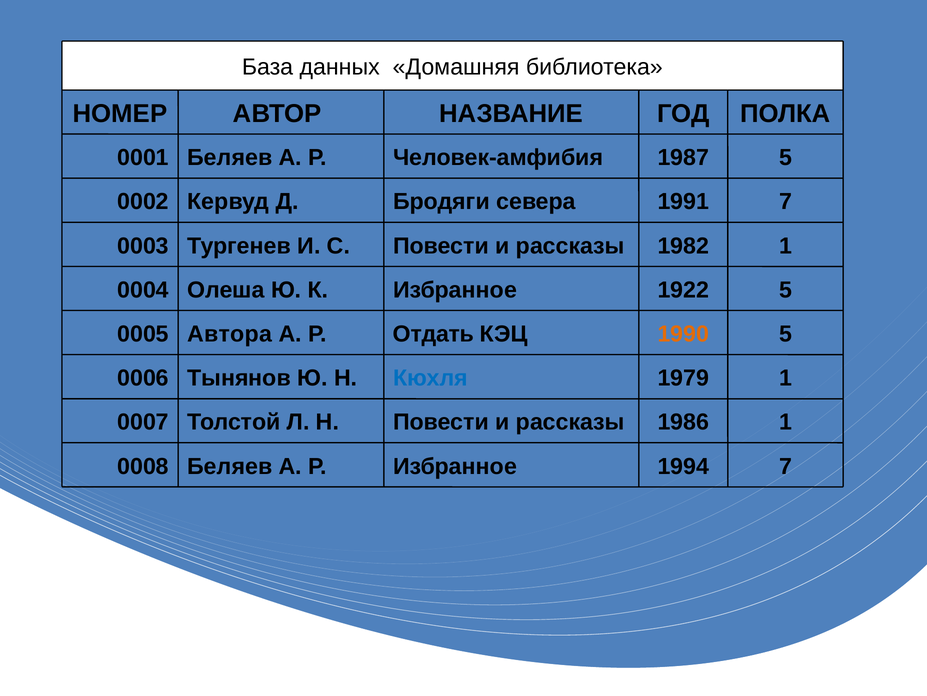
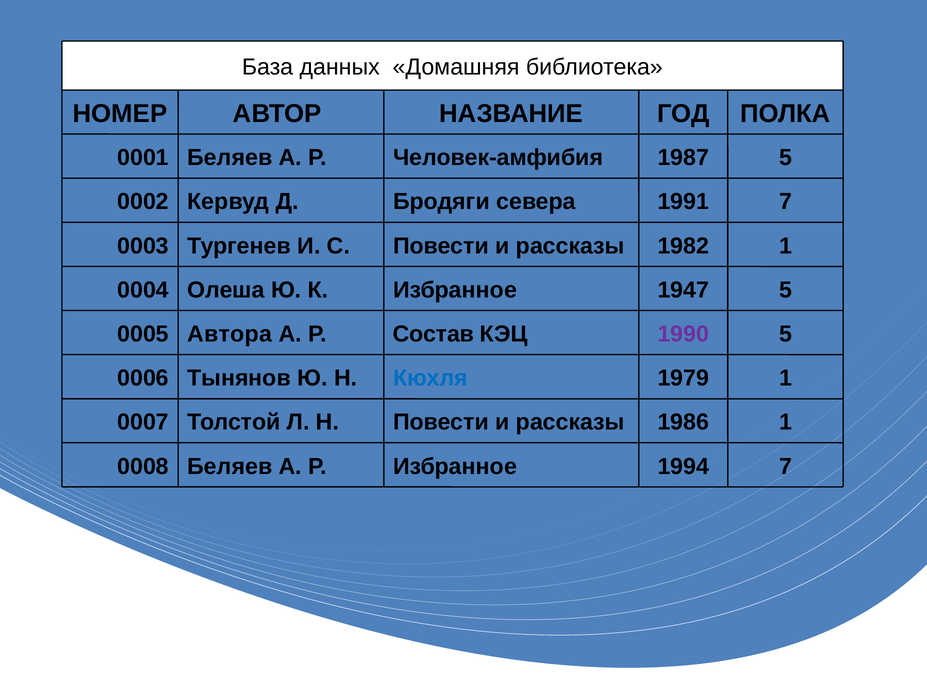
1922: 1922 -> 1947
Отдать: Отдать -> Состав
1990 colour: orange -> purple
